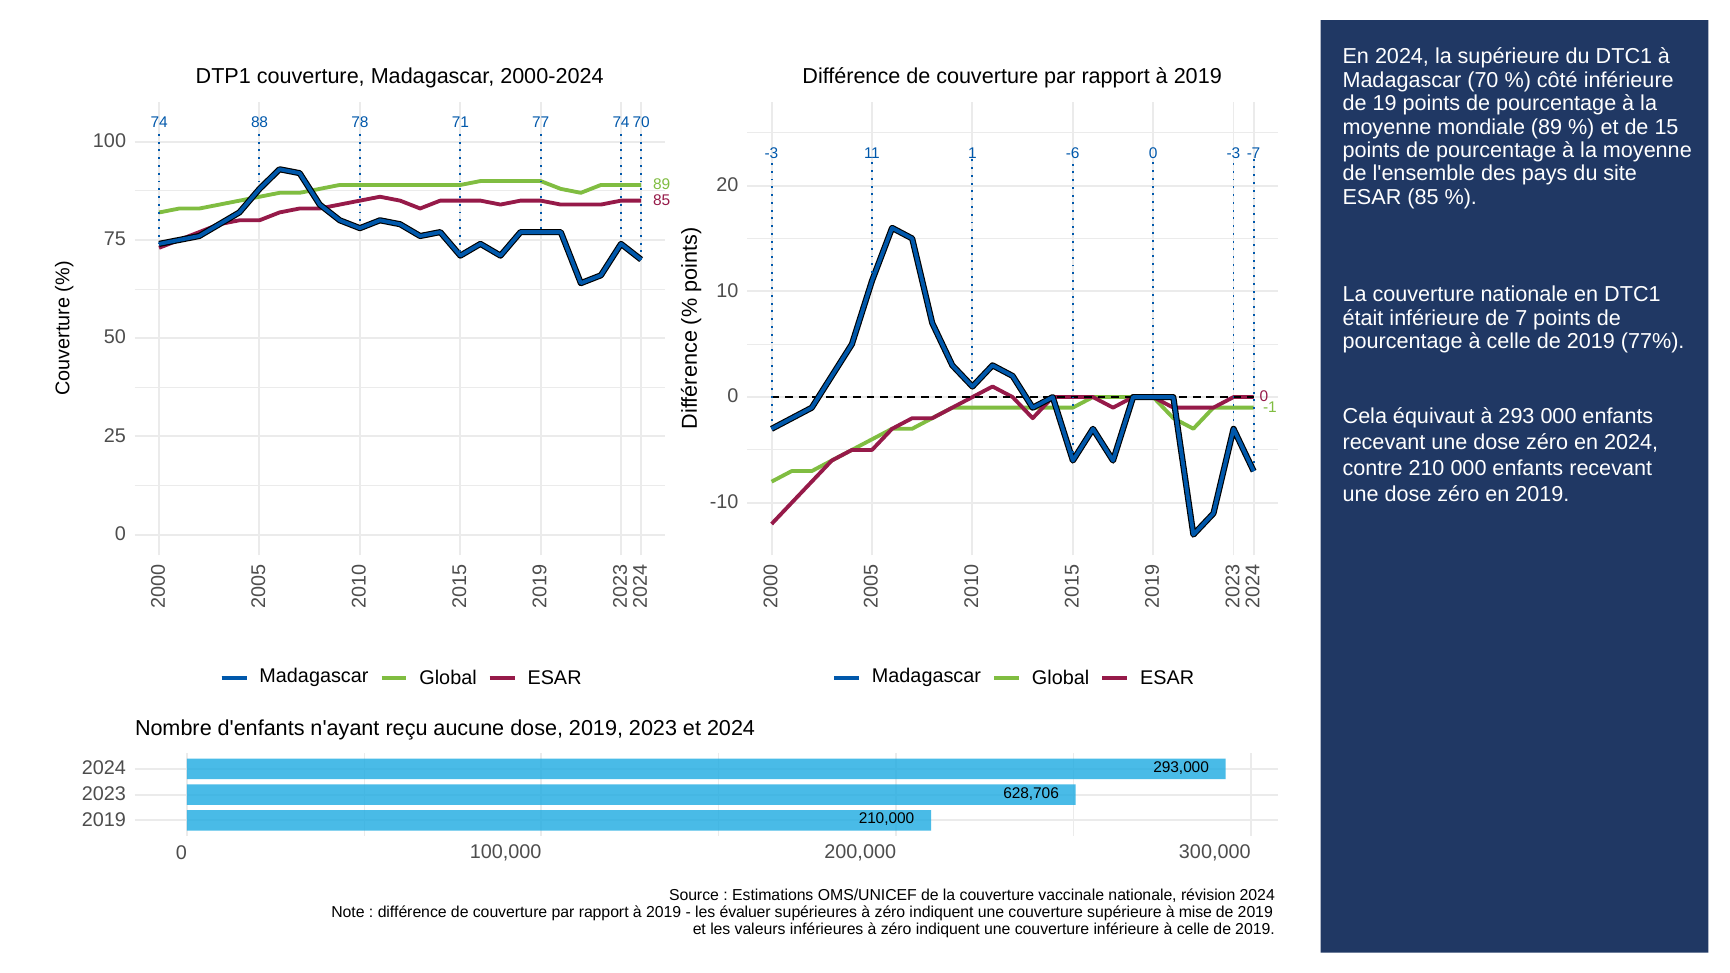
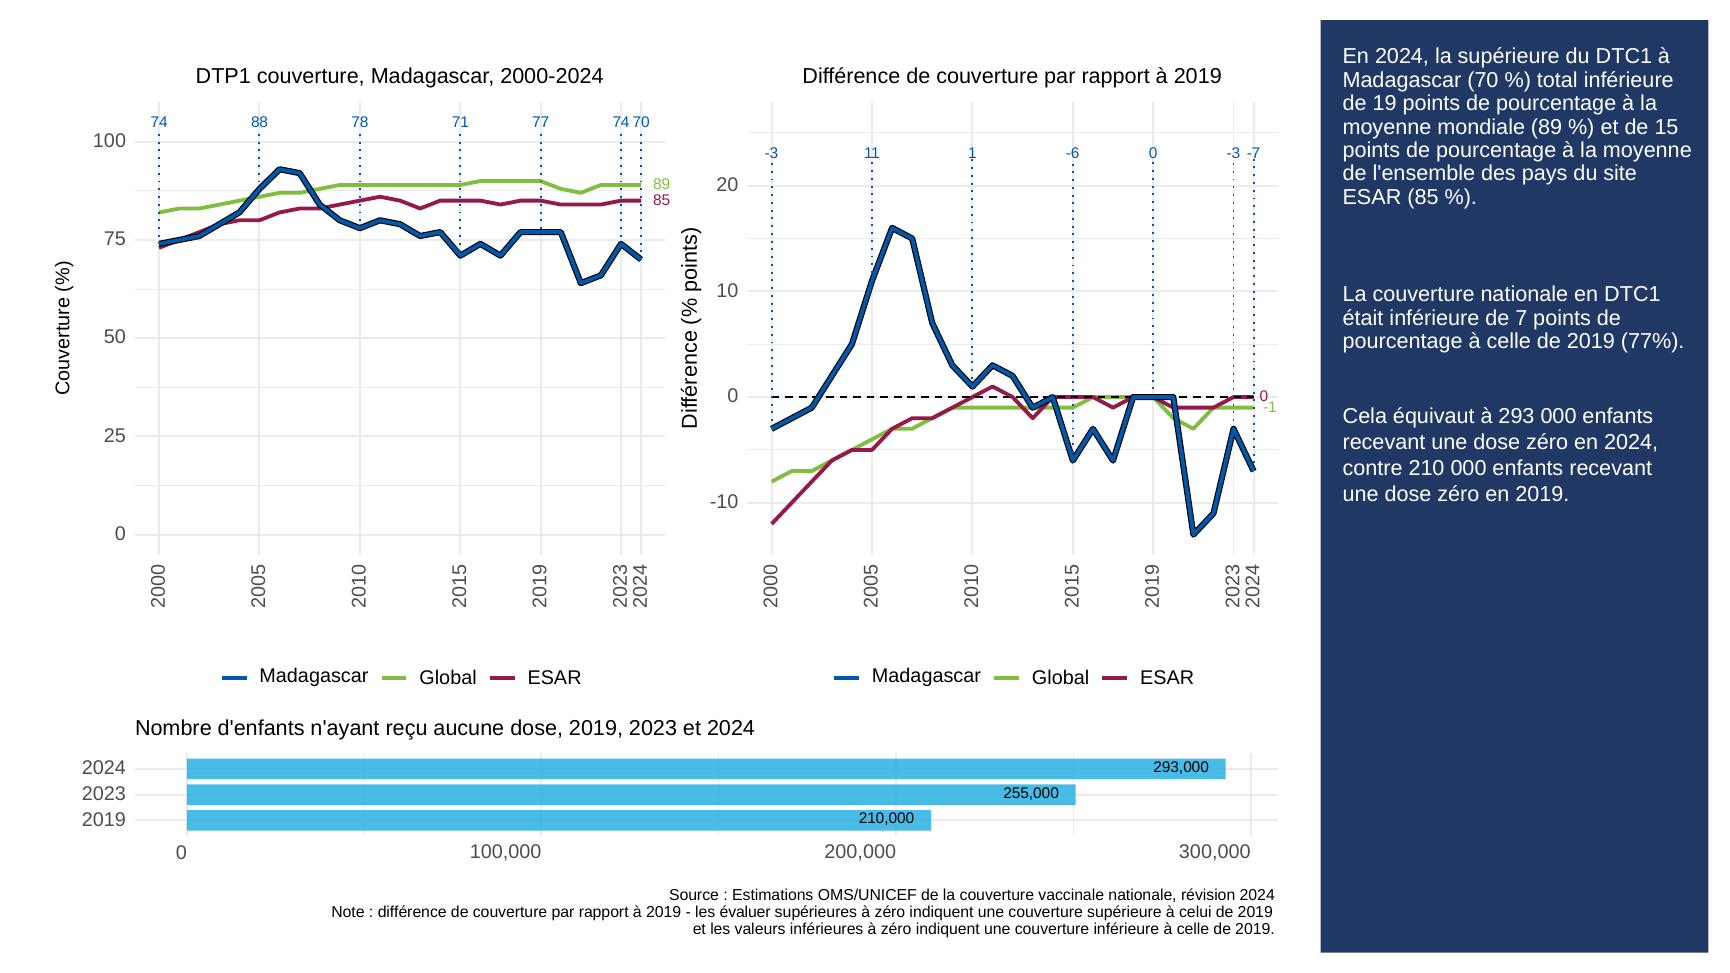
côté: côté -> total
628,706: 628,706 -> 255,000
mise: mise -> celui
